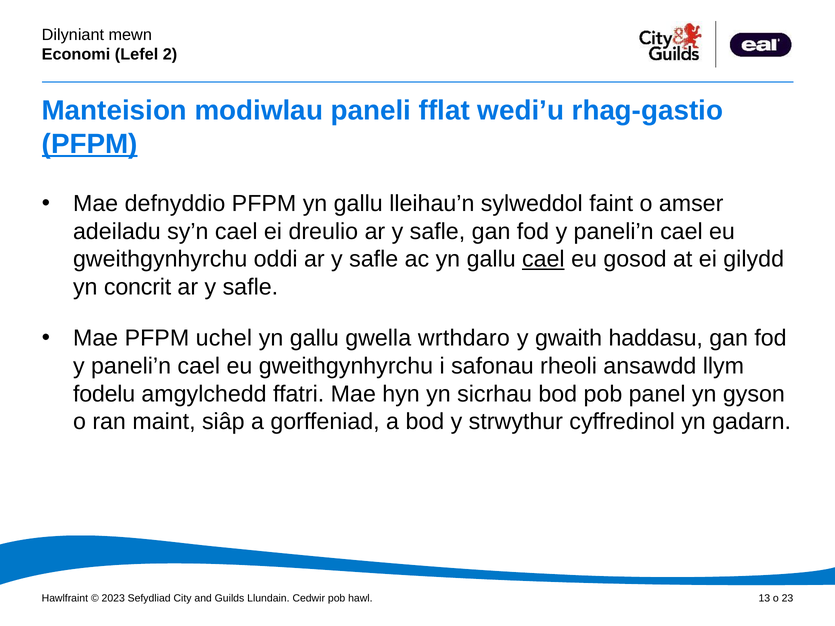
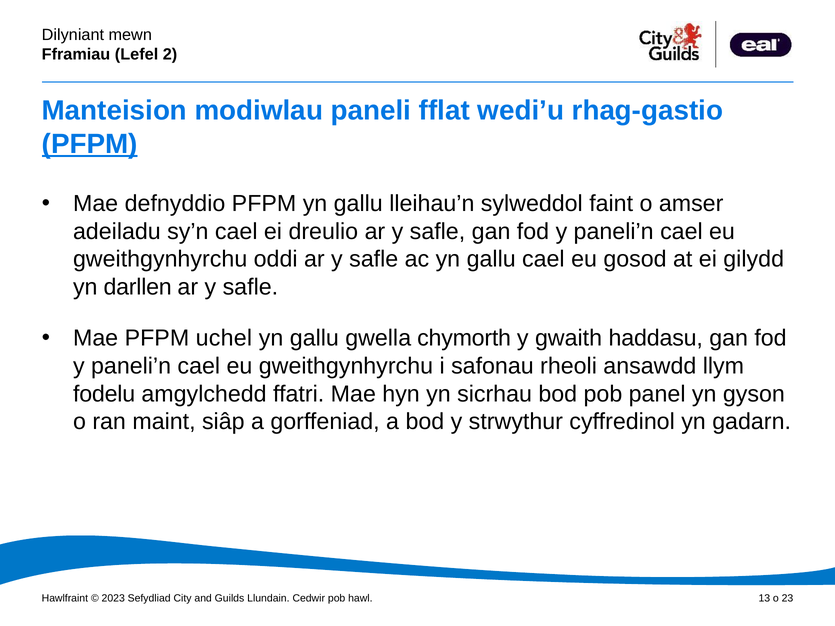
Economi: Economi -> Fframiau
cael at (543, 259) underline: present -> none
concrit: concrit -> darllen
wrthdaro: wrthdaro -> chymorth
